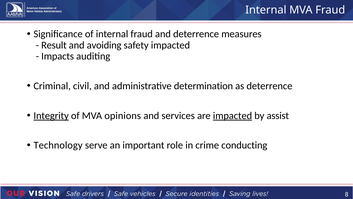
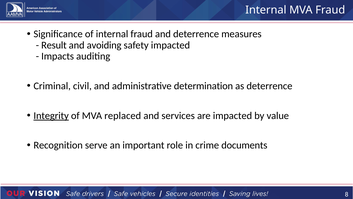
opinions: opinions -> replaced
impacted at (232, 115) underline: present -> none
assist: assist -> value
Technology: Technology -> Recognition
conducting: conducting -> documents
